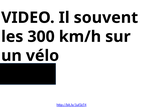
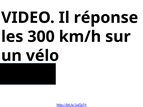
souvent: souvent -> réponse
